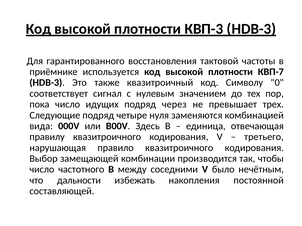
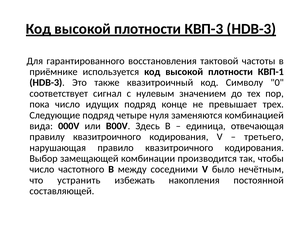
КВП-7: КВП-7 -> КВП-1
через: через -> конце
дальности: дальности -> устранить
